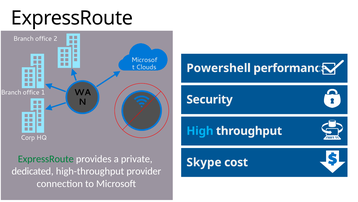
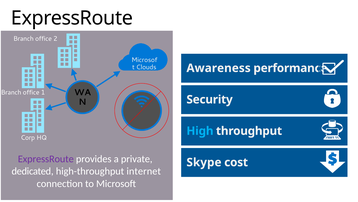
Powershell: Powershell -> Awareness
ExpressRoute at (46, 158) colour: green -> purple
high-throughput provider: provider -> internet
